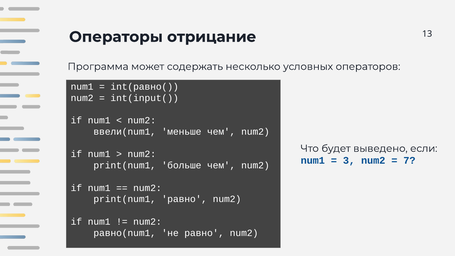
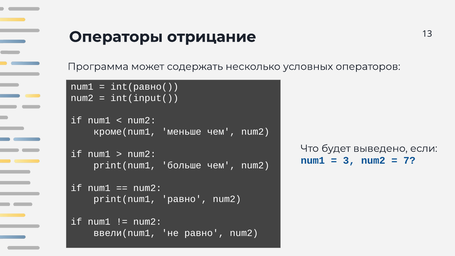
ввели(num1: ввели(num1 -> кроме(num1
равно(num1: равно(num1 -> ввели(num1
